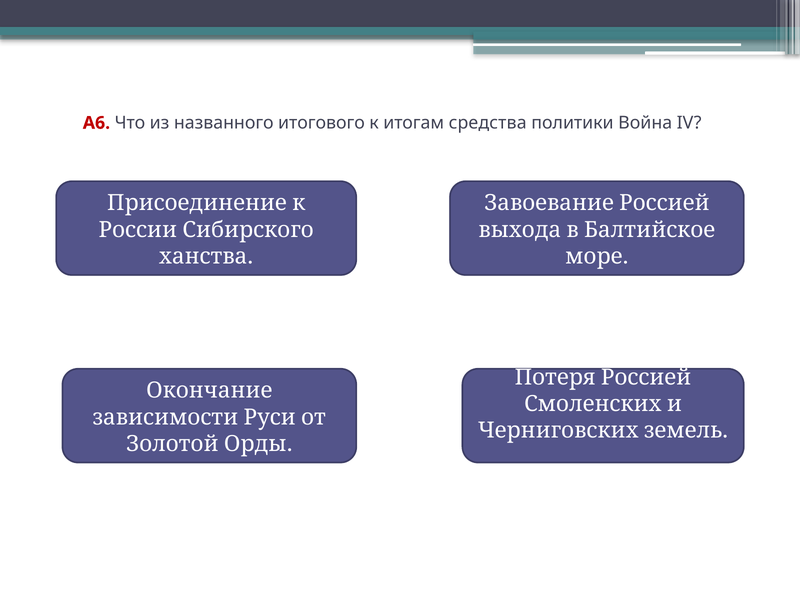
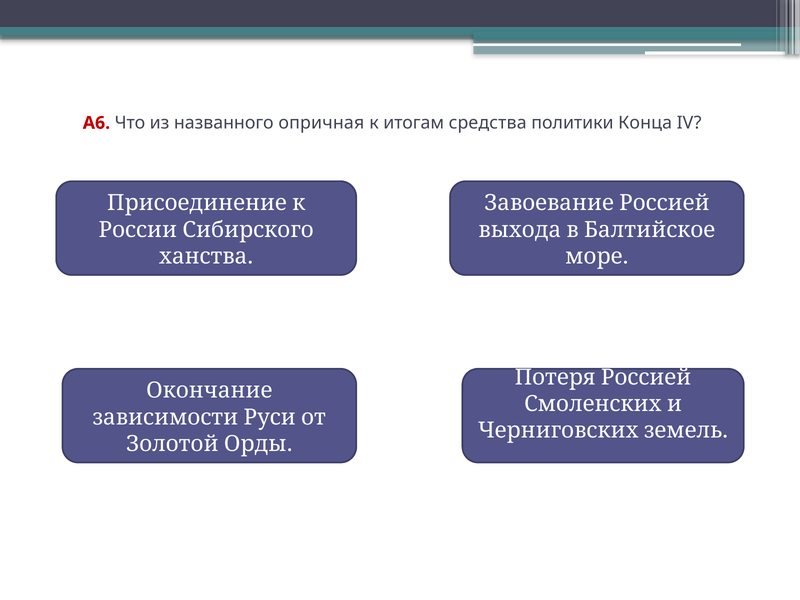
итогового: итогового -> опричная
Война: Война -> Конца
